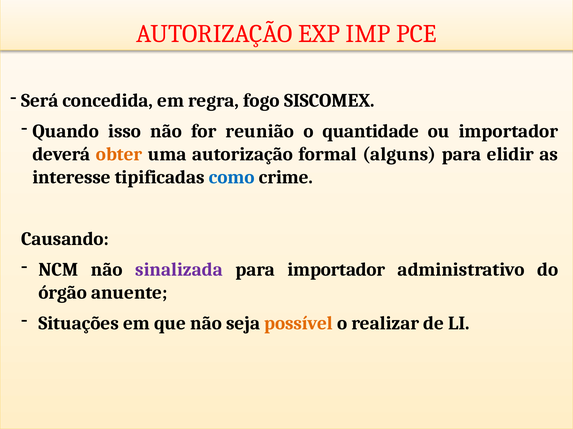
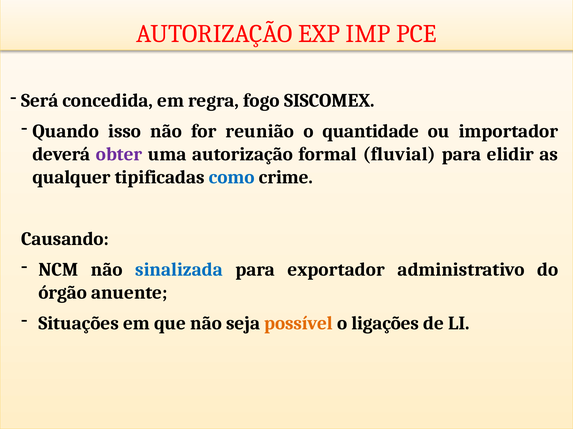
obter colour: orange -> purple
alguns: alguns -> fluvial
interesse: interesse -> qualquer
sinalizada colour: purple -> blue
para importador: importador -> exportador
realizar: realizar -> ligações
